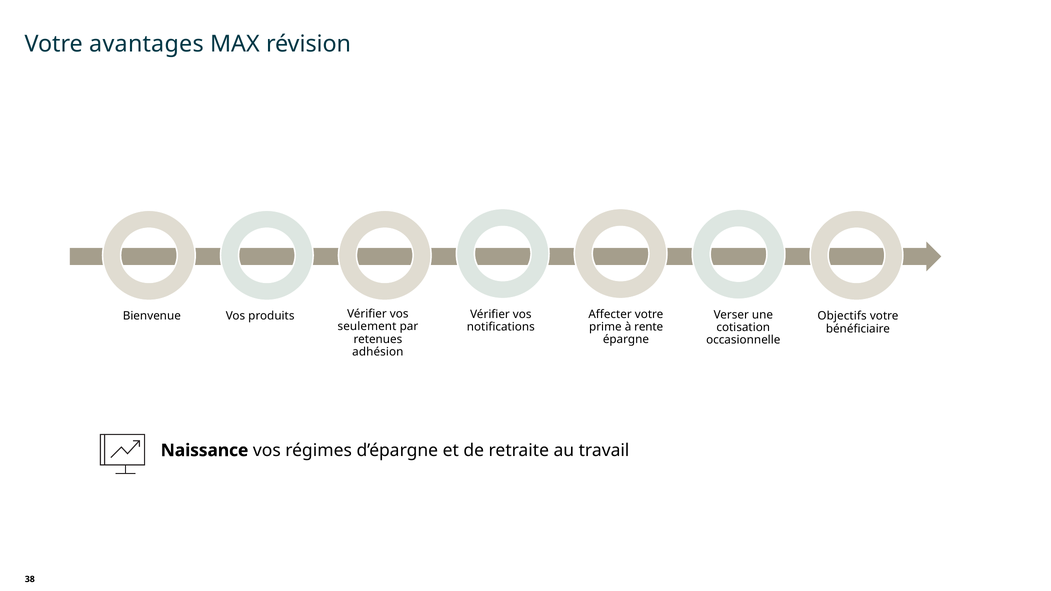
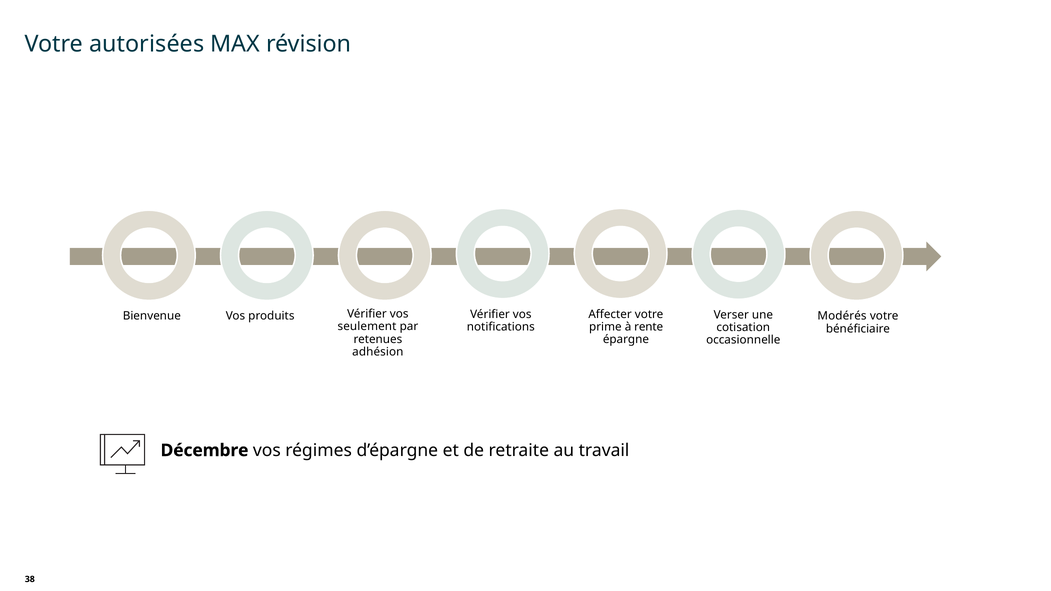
avantages: avantages -> autorisées
Objectifs: Objectifs -> Modérés
Naissance: Naissance -> Décembre
